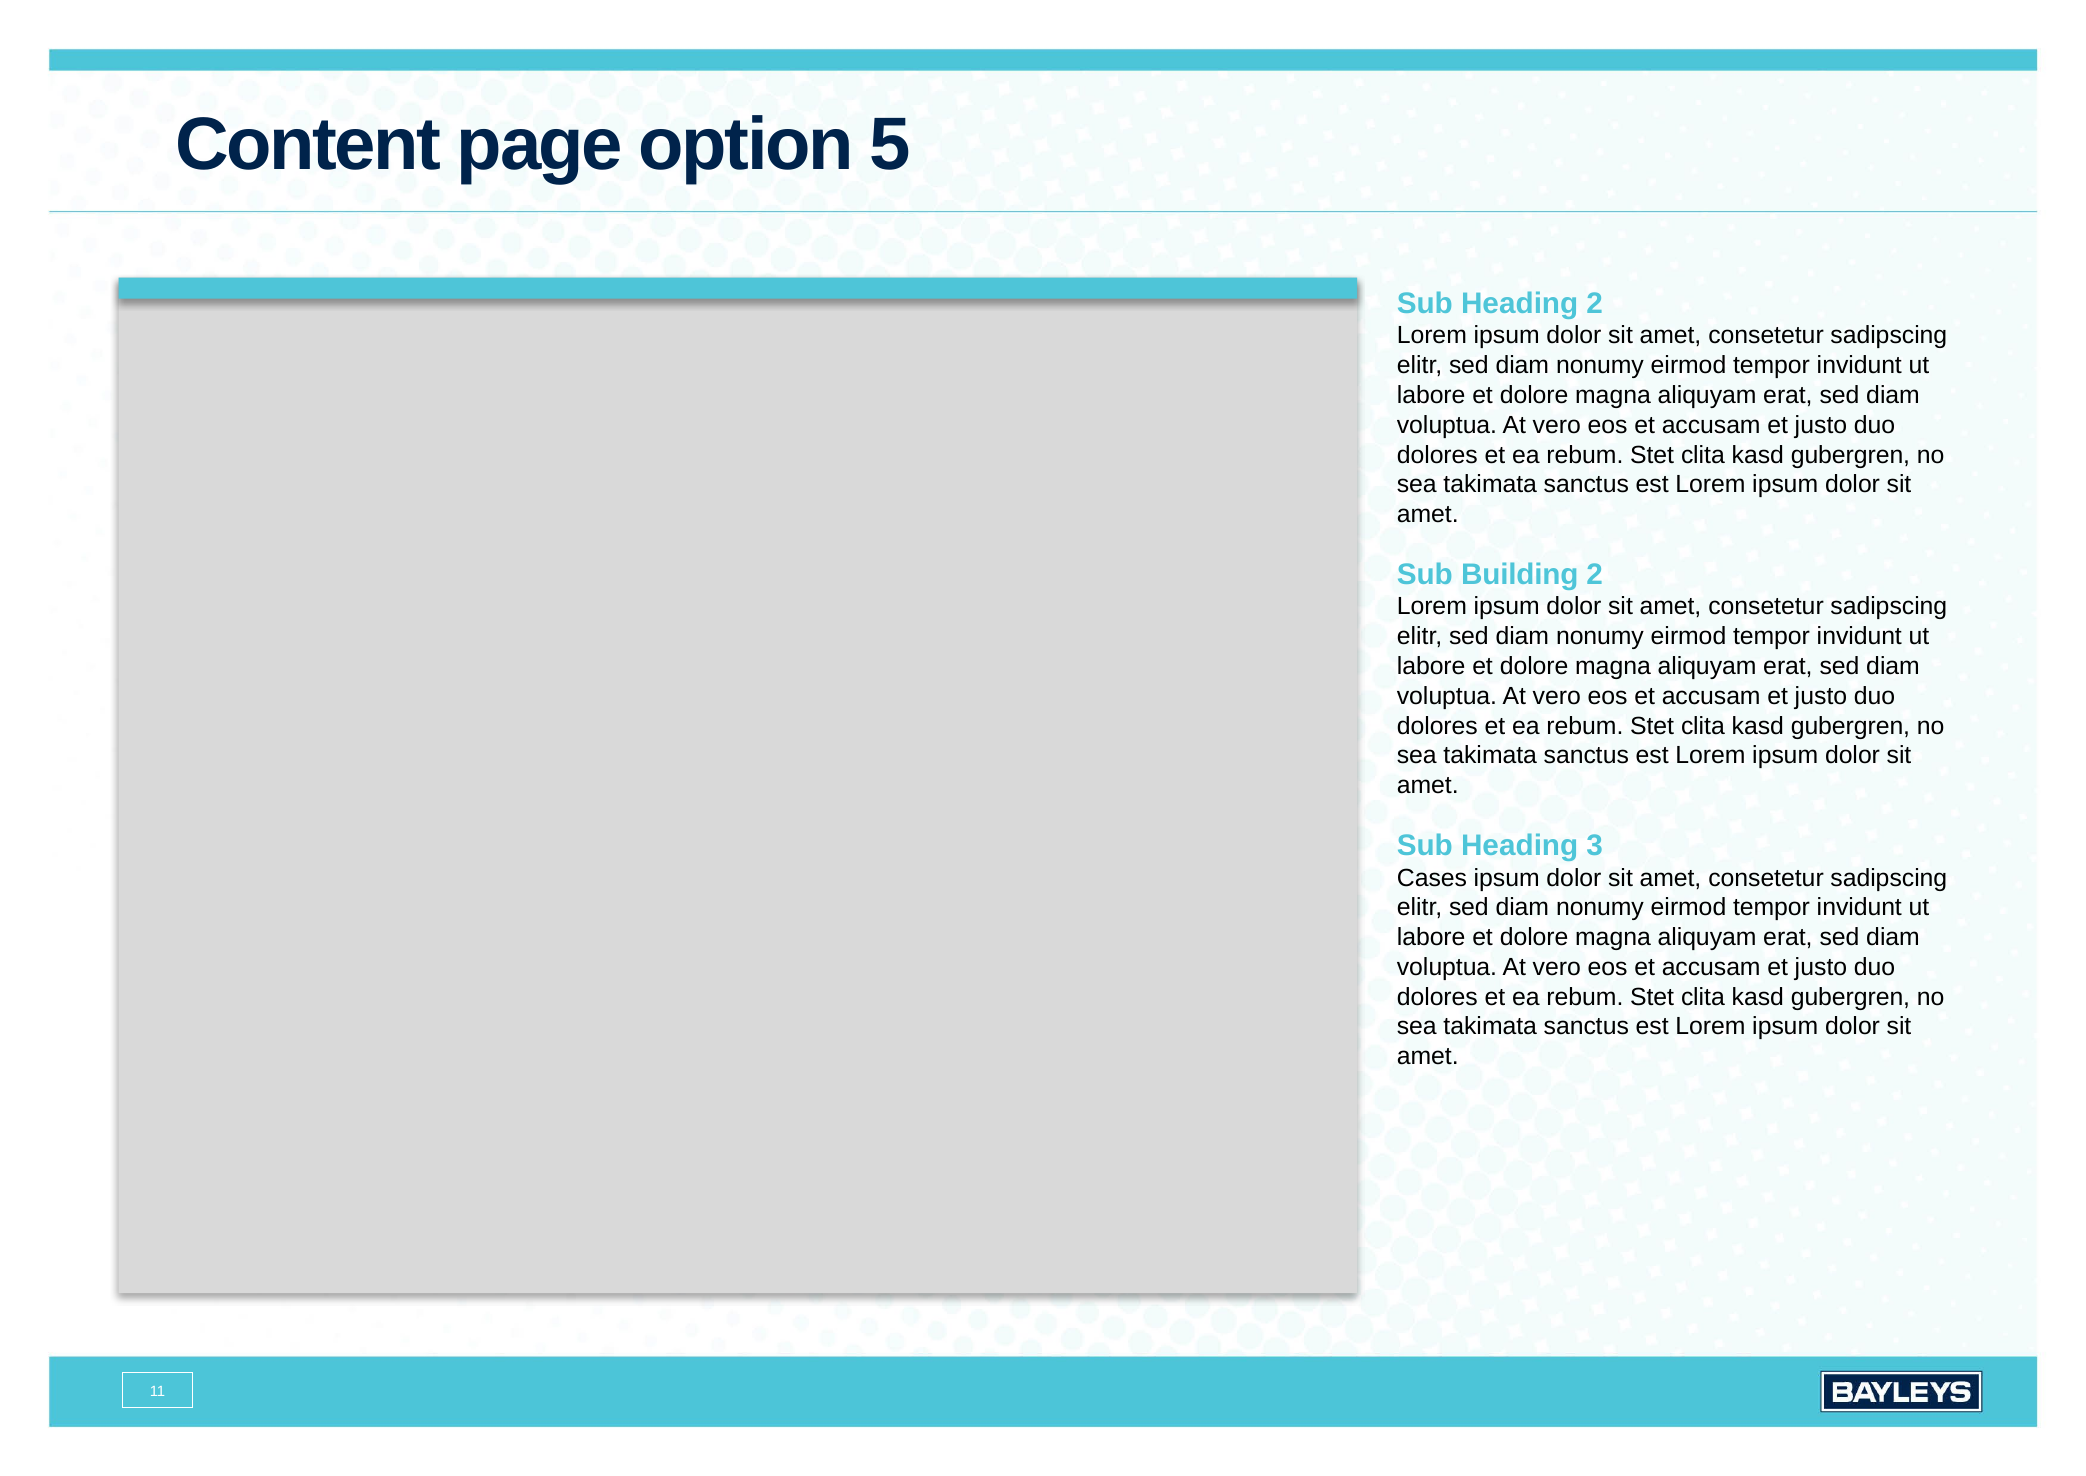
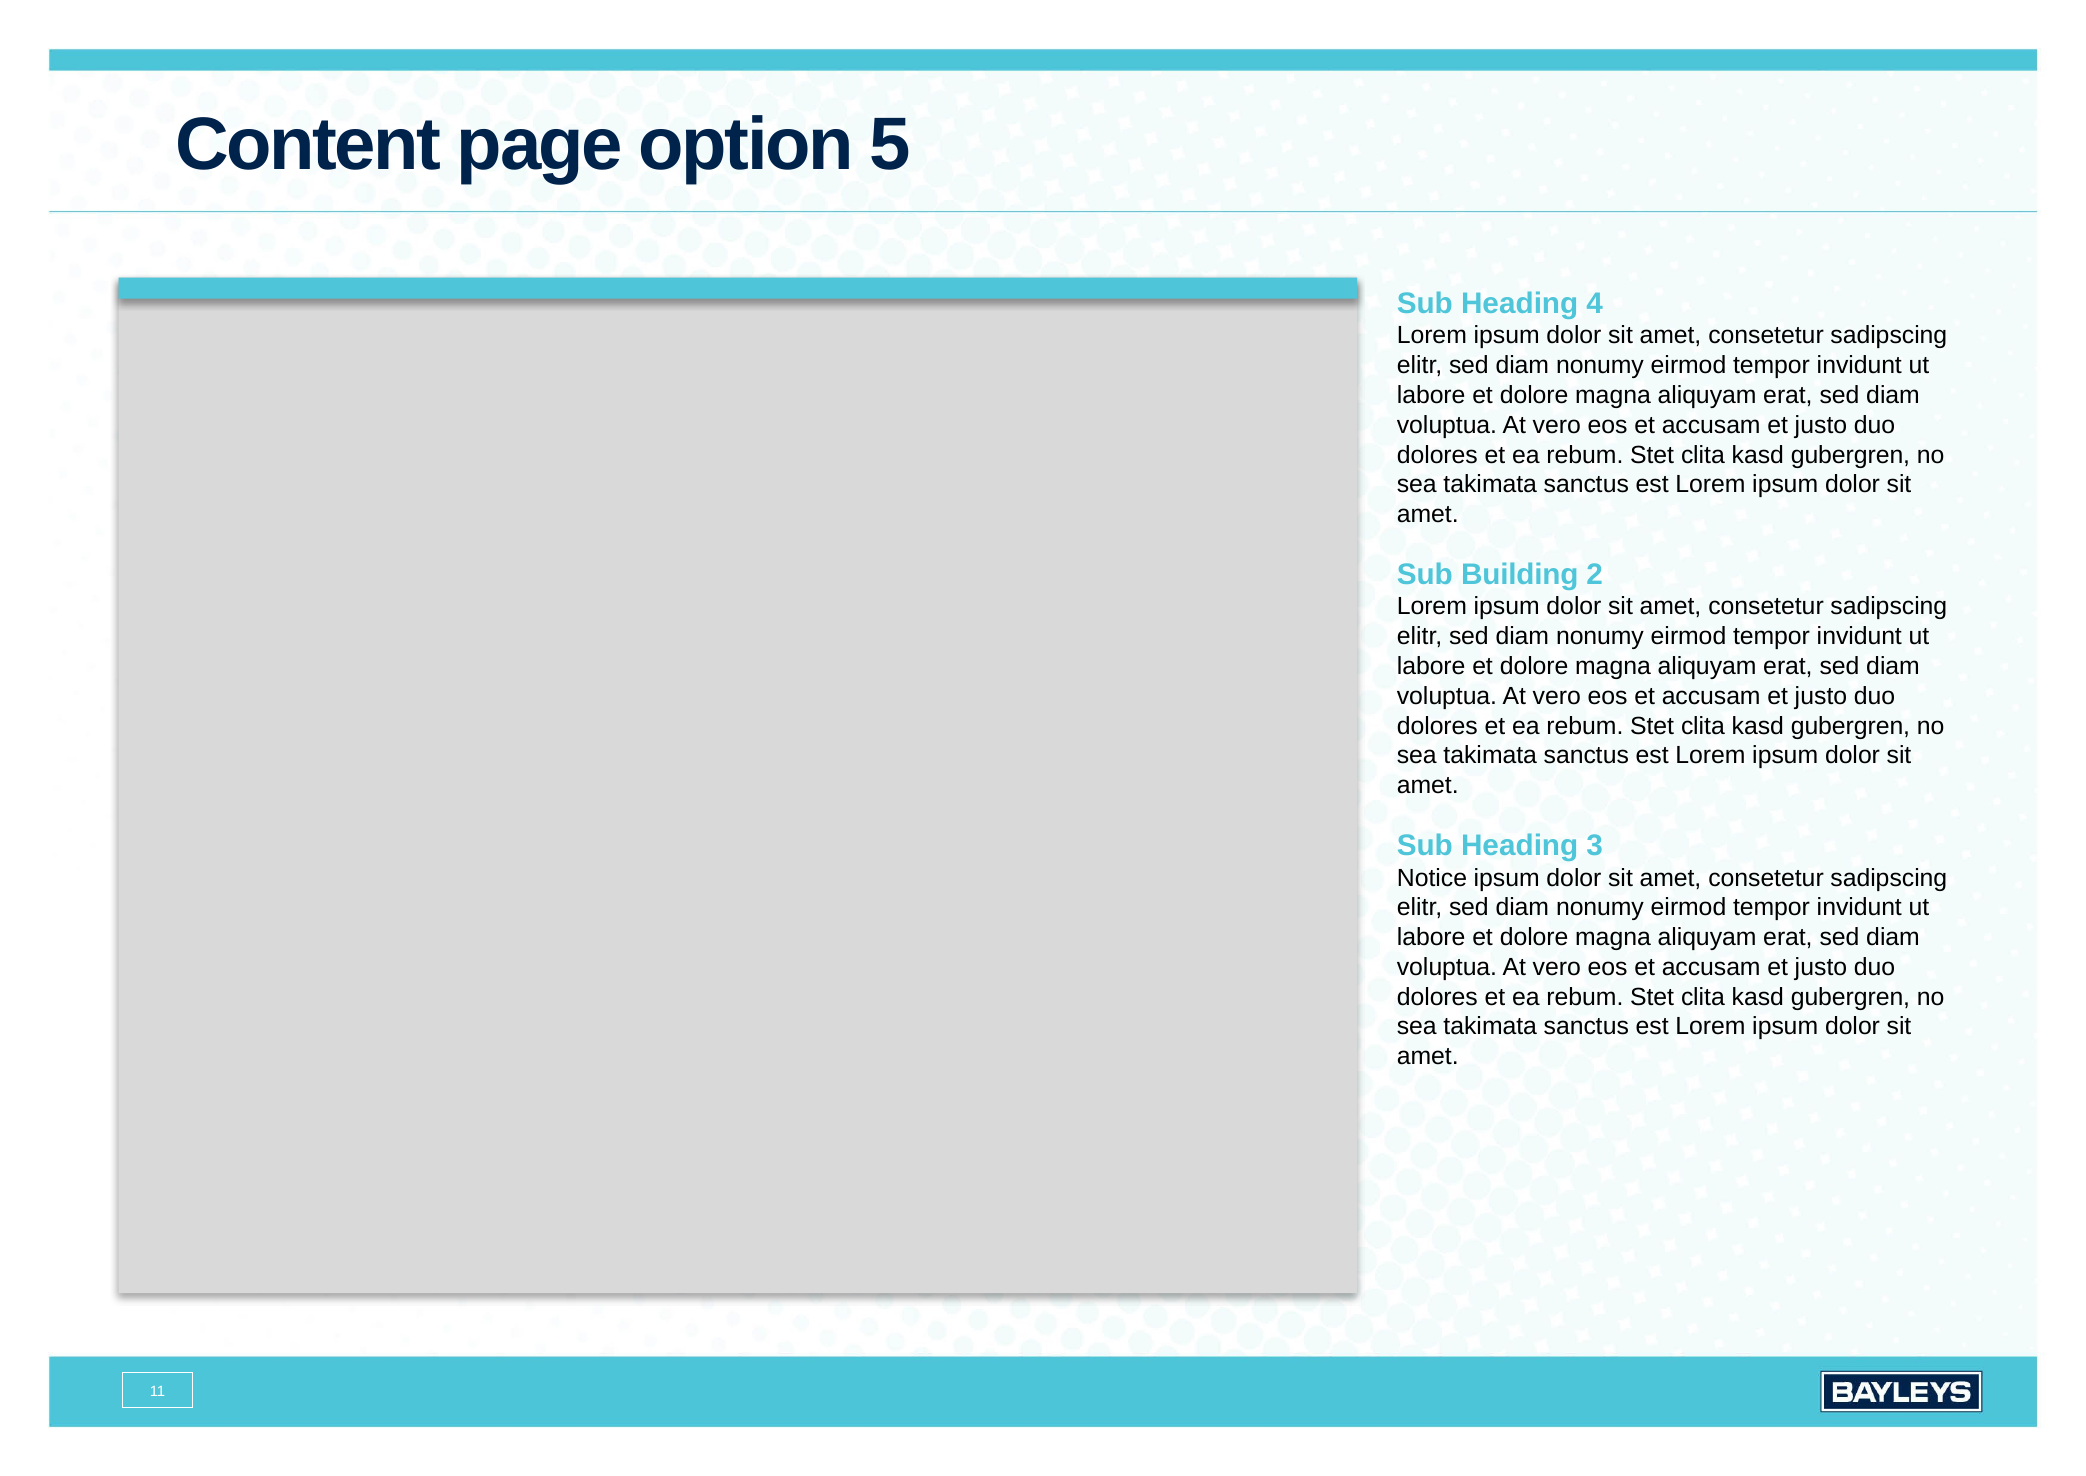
Heading 2: 2 -> 4
Cases: Cases -> Notice
